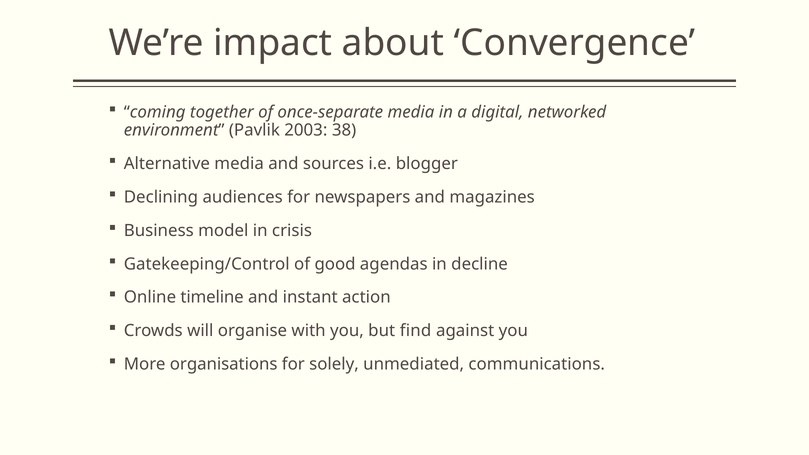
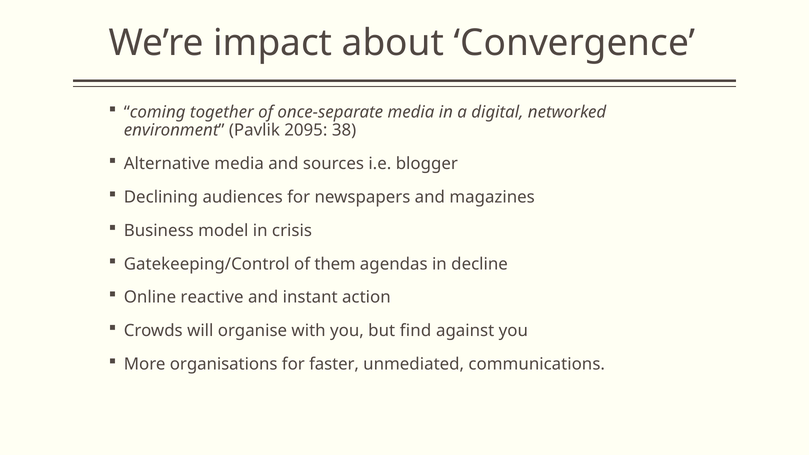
2003: 2003 -> 2095
good: good -> them
timeline: timeline -> reactive
solely: solely -> faster
